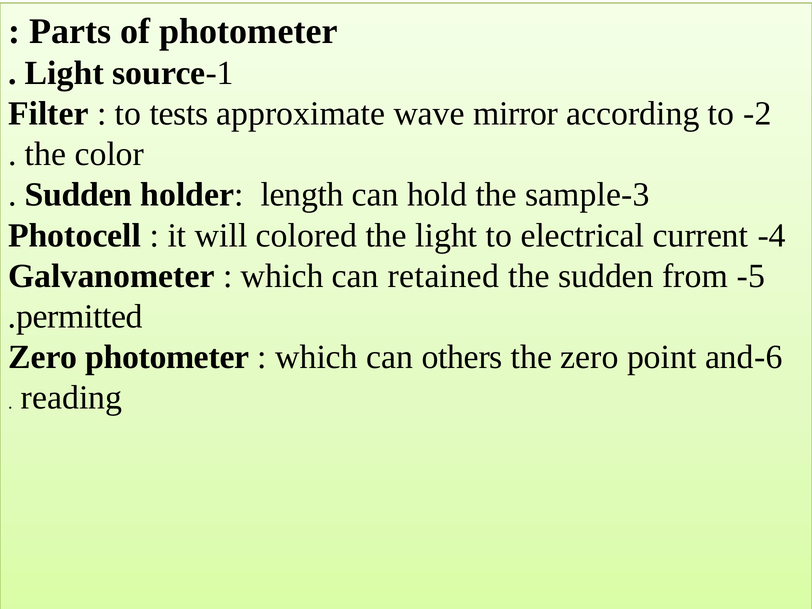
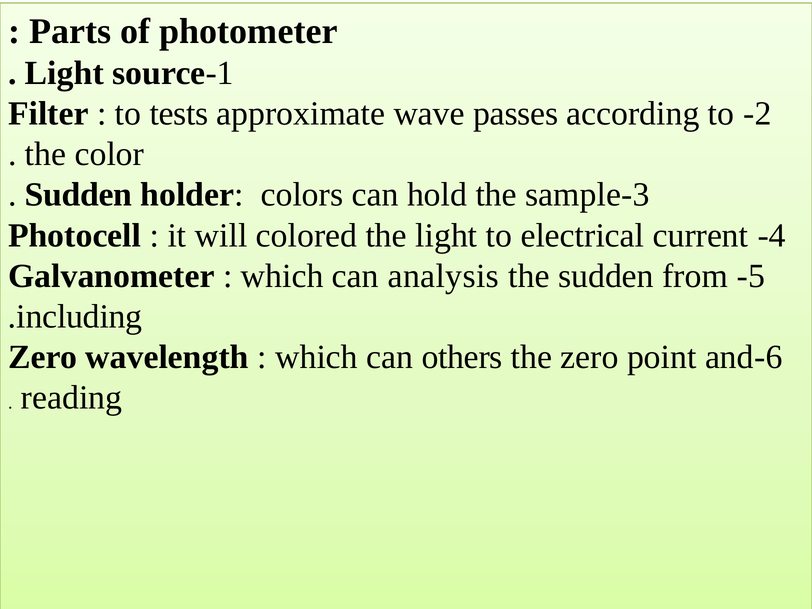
mirror: mirror -> passes
length: length -> colors
retained: retained -> analysis
permitted: permitted -> including
Zero photometer: photometer -> wavelength
